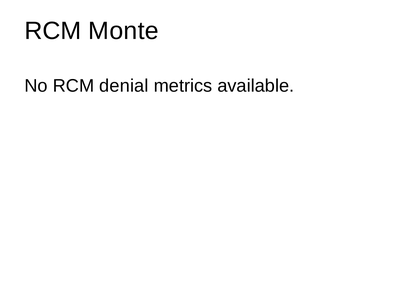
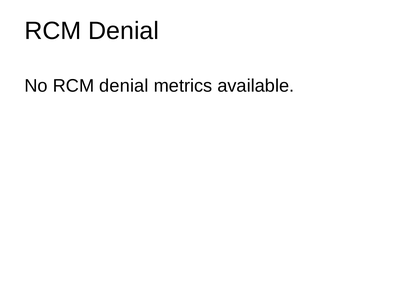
Monte at (124, 31): Monte -> Denial
